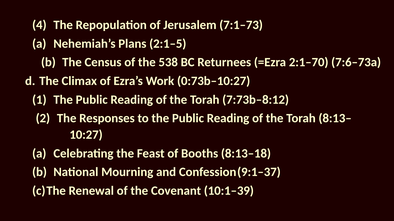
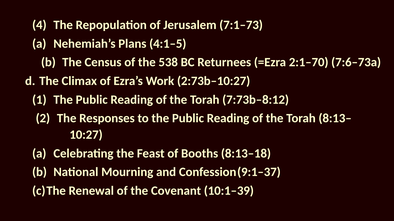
2:1–5: 2:1–5 -> 4:1–5
0:73b–10:27: 0:73b–10:27 -> 2:73b–10:27
